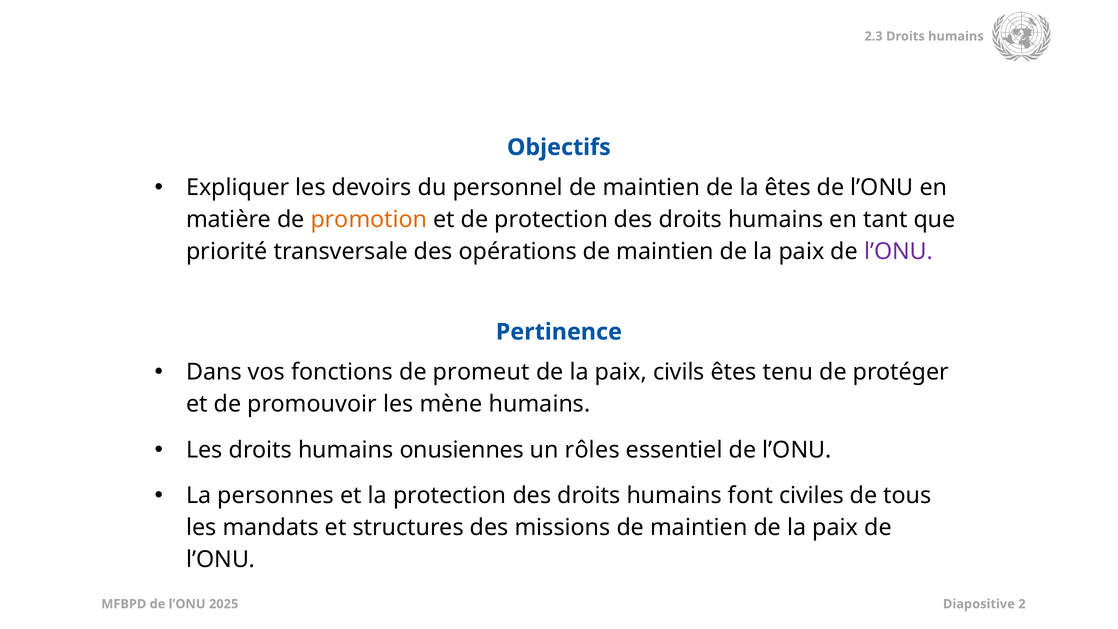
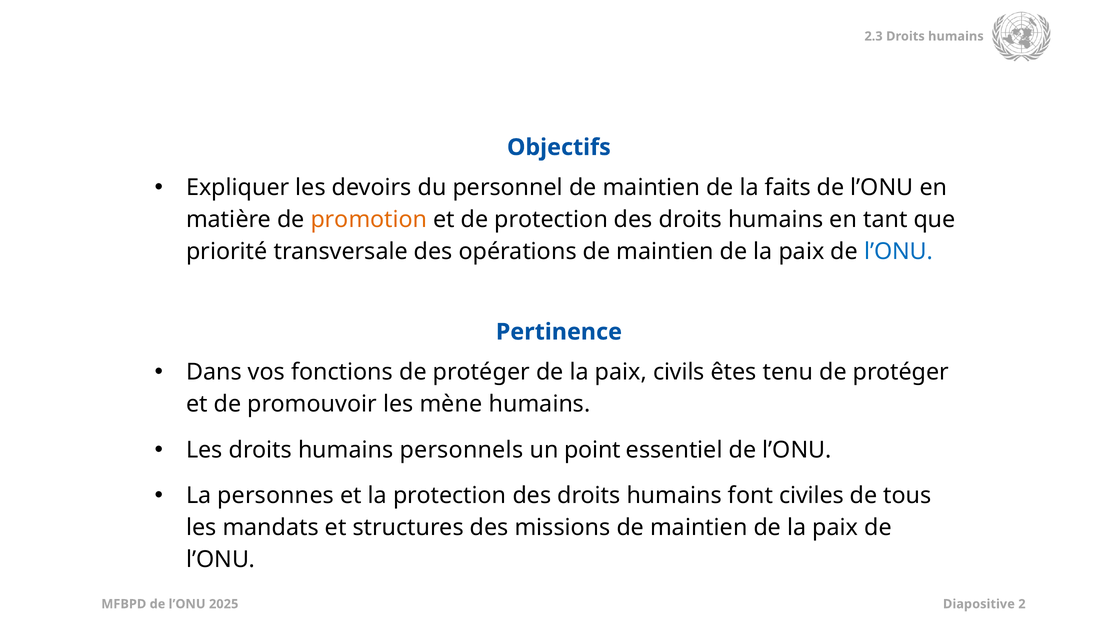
la êtes: êtes -> faits
l’ONU at (899, 251) colour: purple -> blue
fonctions de promeut: promeut -> protéger
onusiennes: onusiennes -> personnels
rôles: rôles -> point
